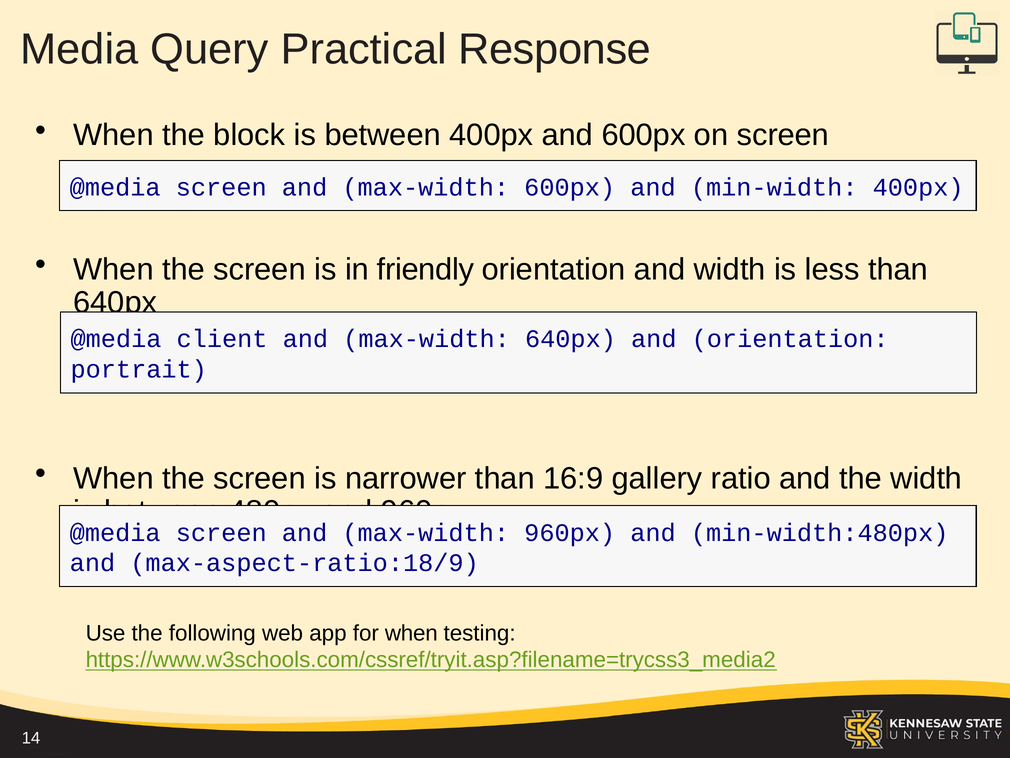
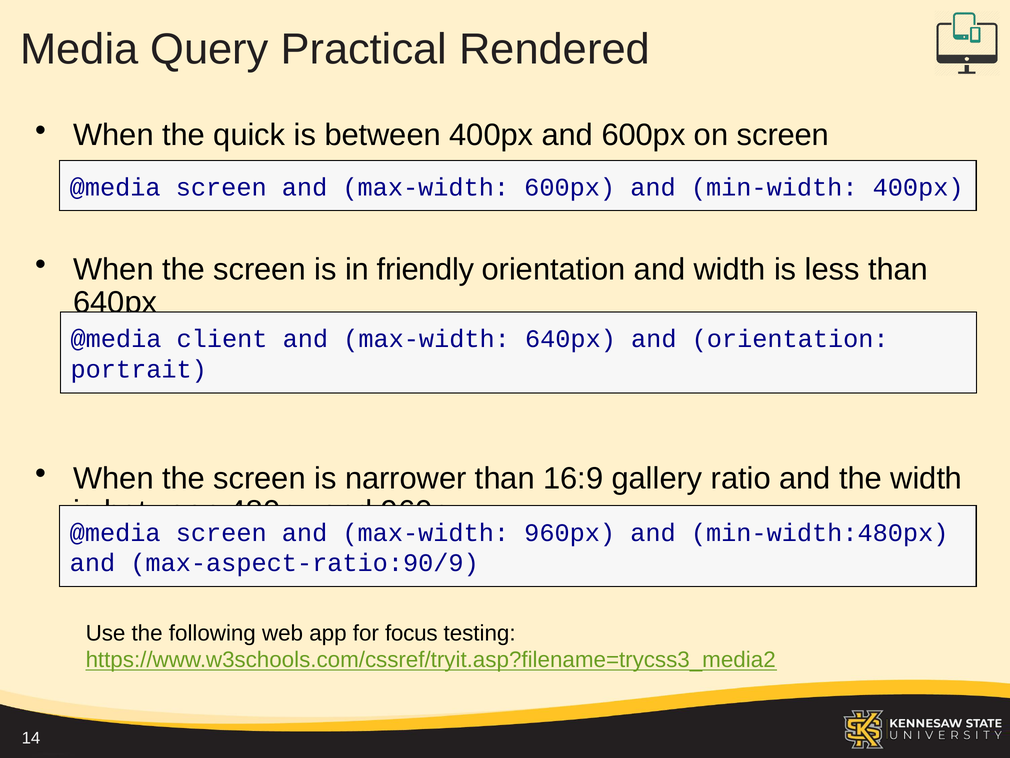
Response: Response -> Rendered
block: block -> quick
max-aspect-ratio:18/9: max-aspect-ratio:18/9 -> max-aspect-ratio:90/9
for when: when -> focus
